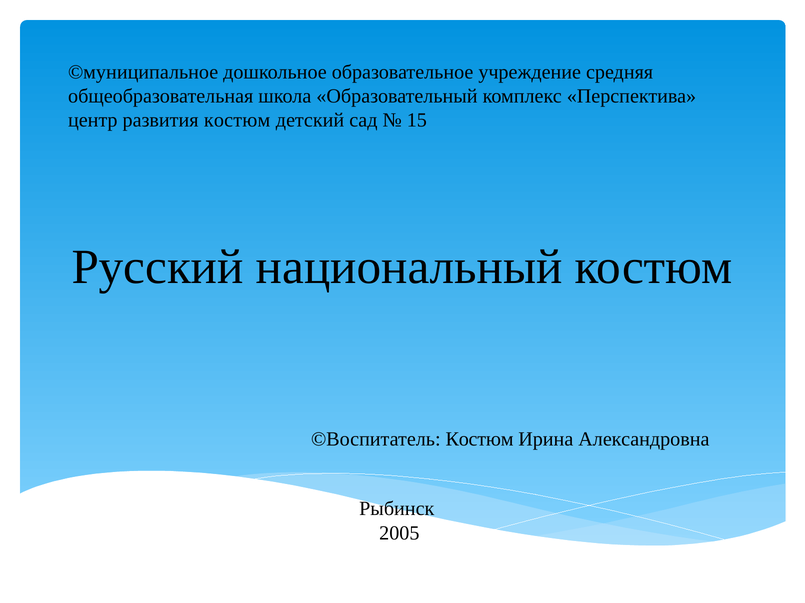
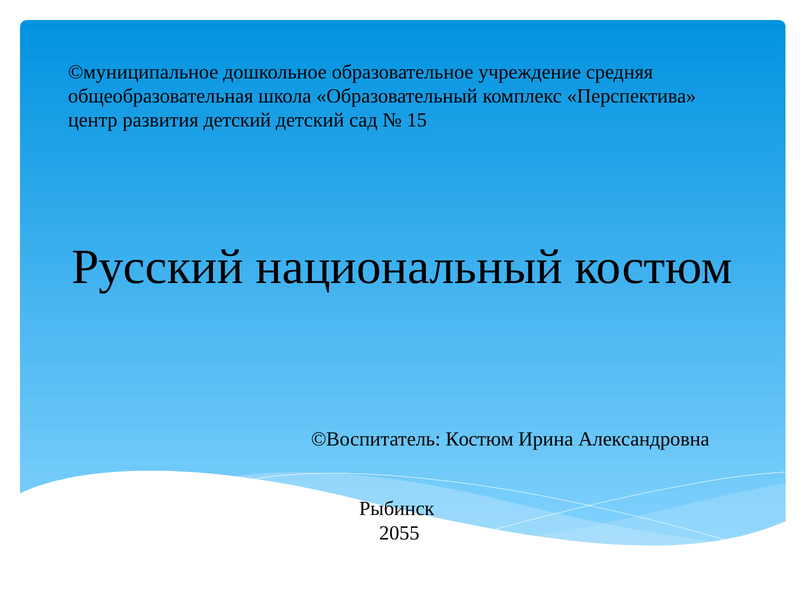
развития костюм: костюм -> детский
2005: 2005 -> 2055
